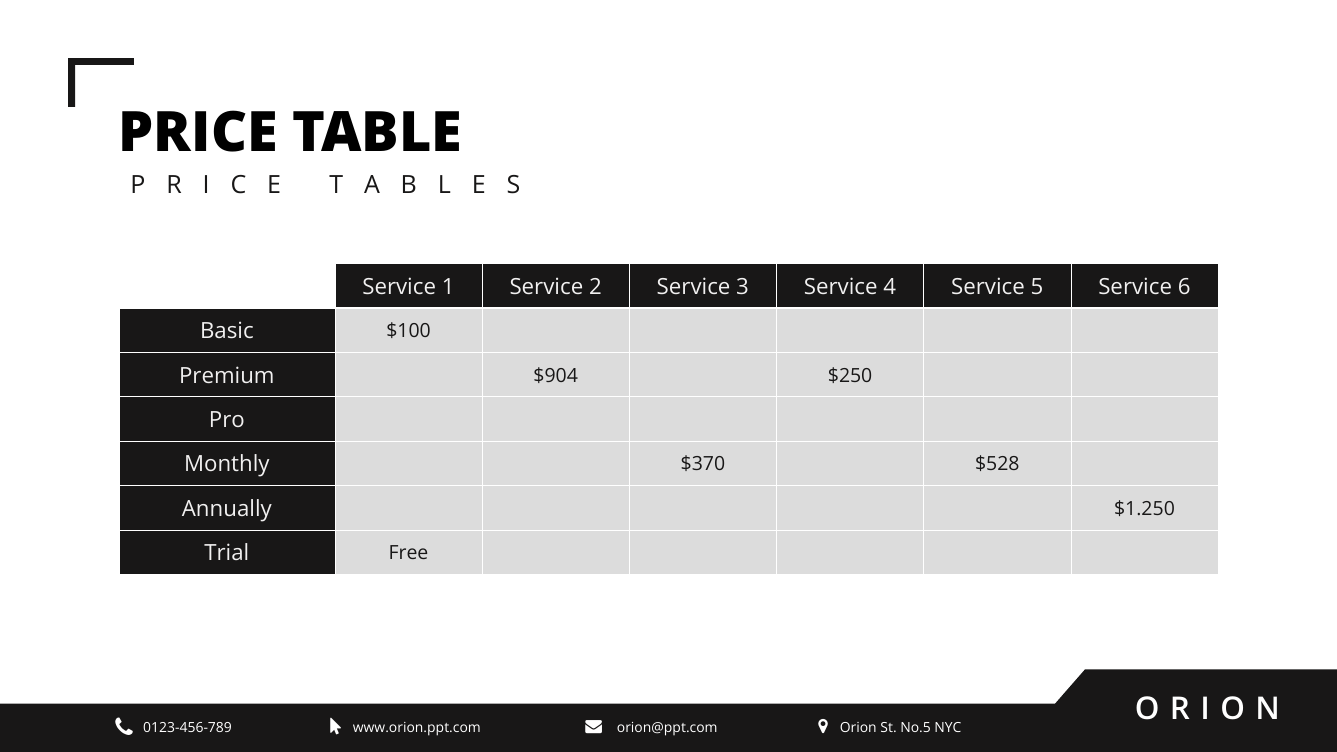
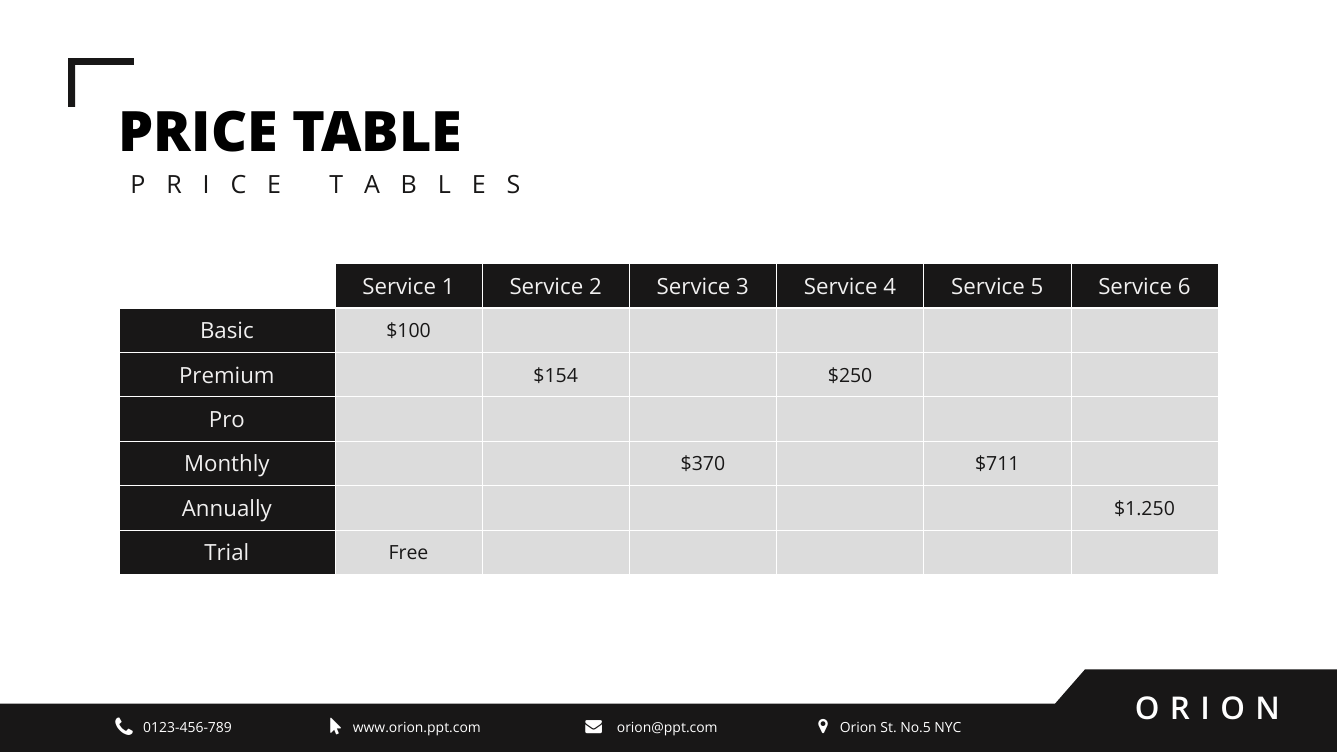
$904: $904 -> $154
$528: $528 -> $711
